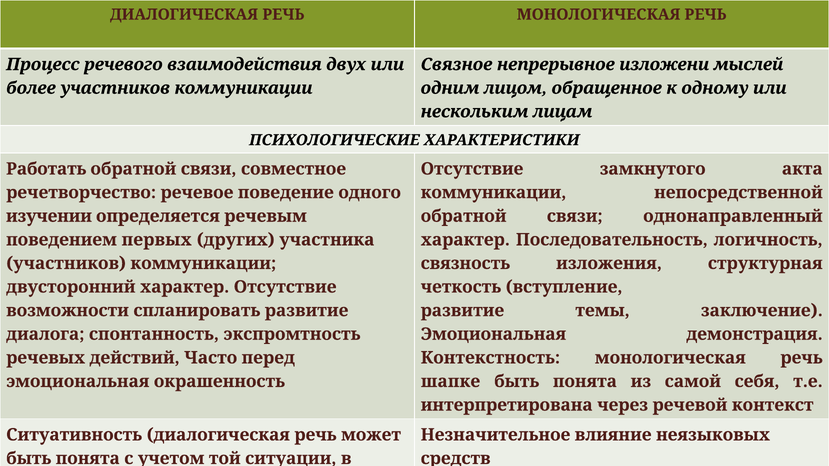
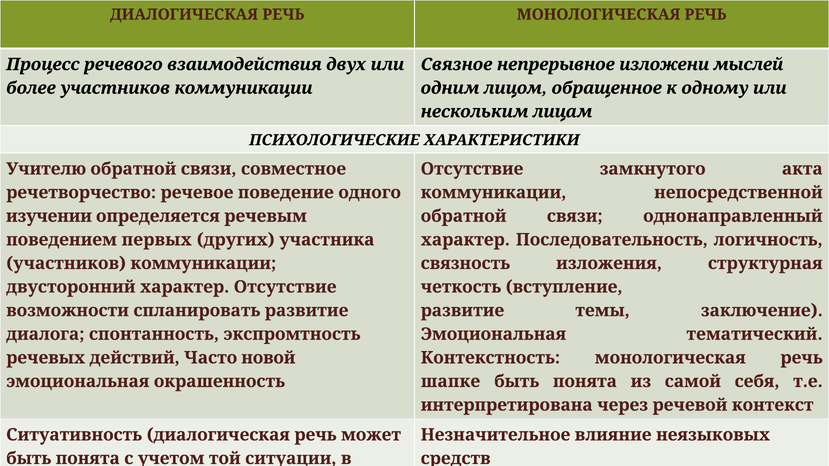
Работать: Работать -> Учителю
демонстрация: демонстрация -> тематический
перед: перед -> новой
